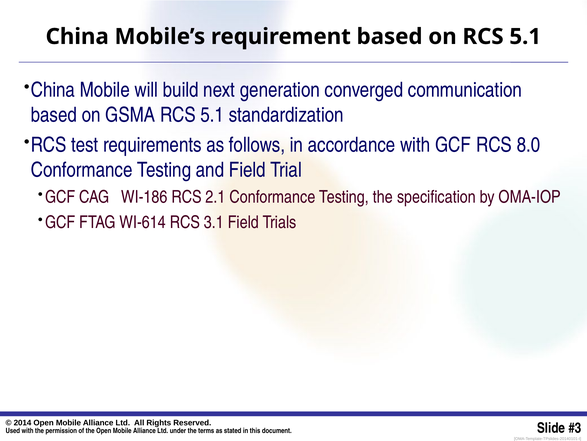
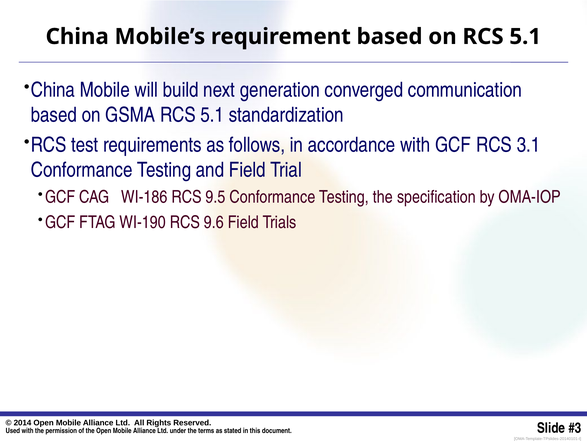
8.0: 8.0 -> 3.1
2.1: 2.1 -> 9.5
WI-614: WI-614 -> WI-190
3.1: 3.1 -> 9.6
